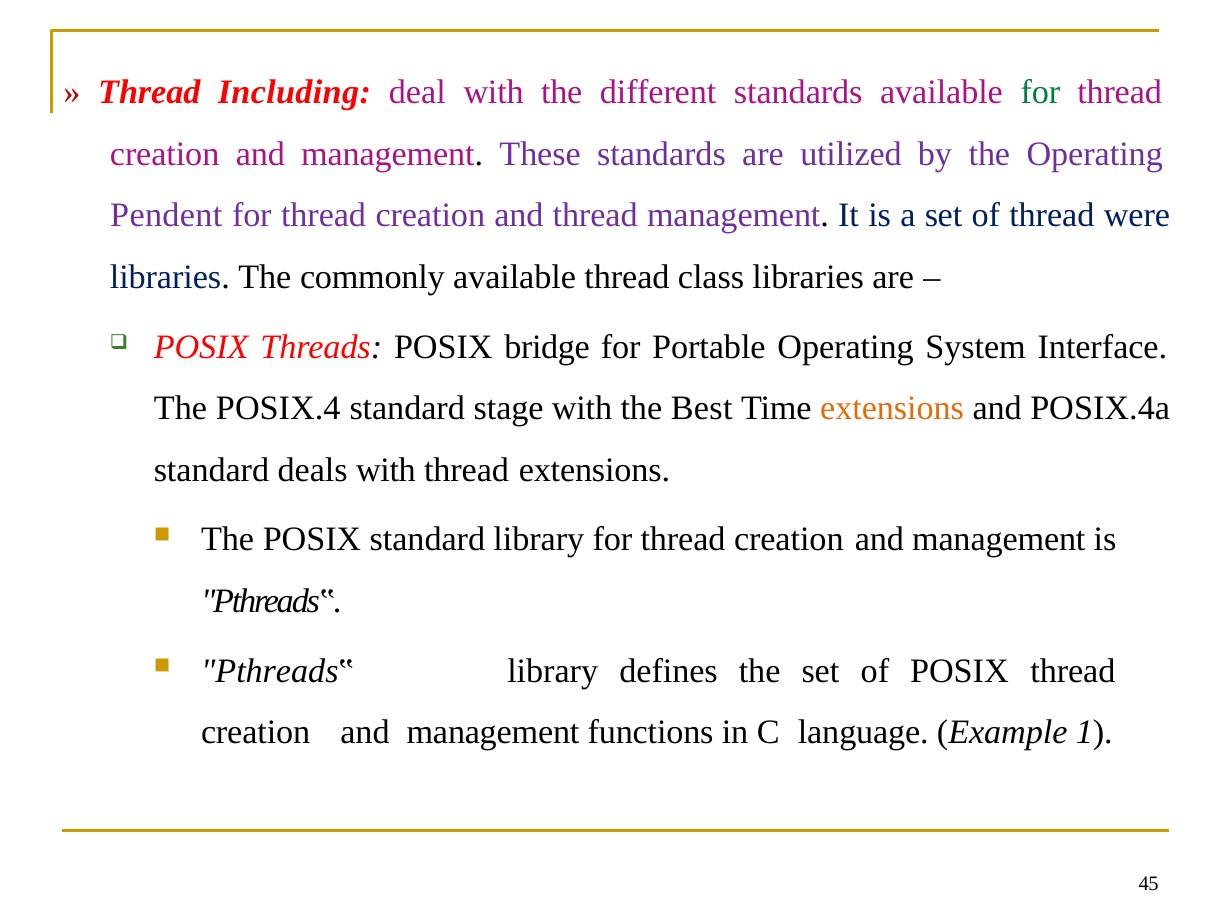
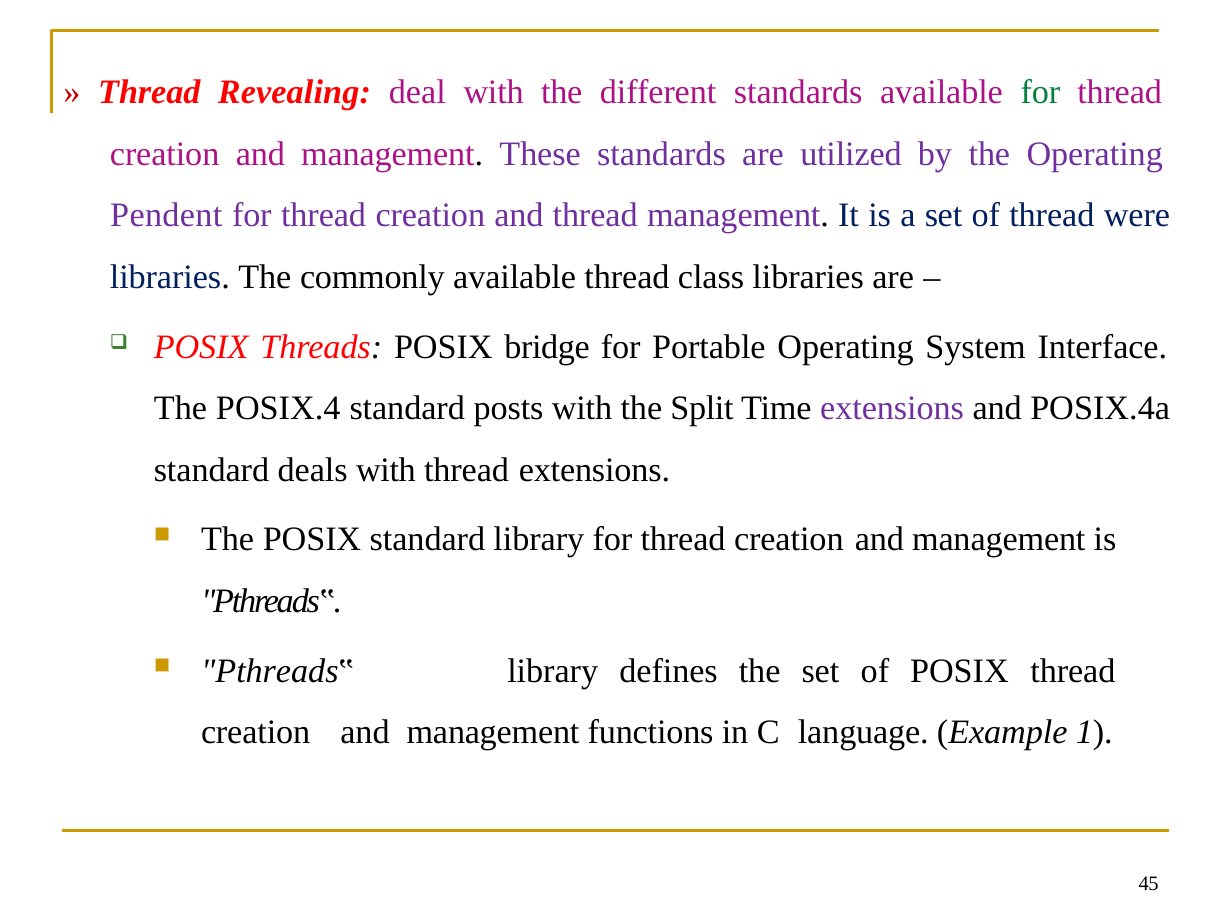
Including: Including -> Revealing
stage: stage -> posts
Best: Best -> Split
extensions at (892, 408) colour: orange -> purple
